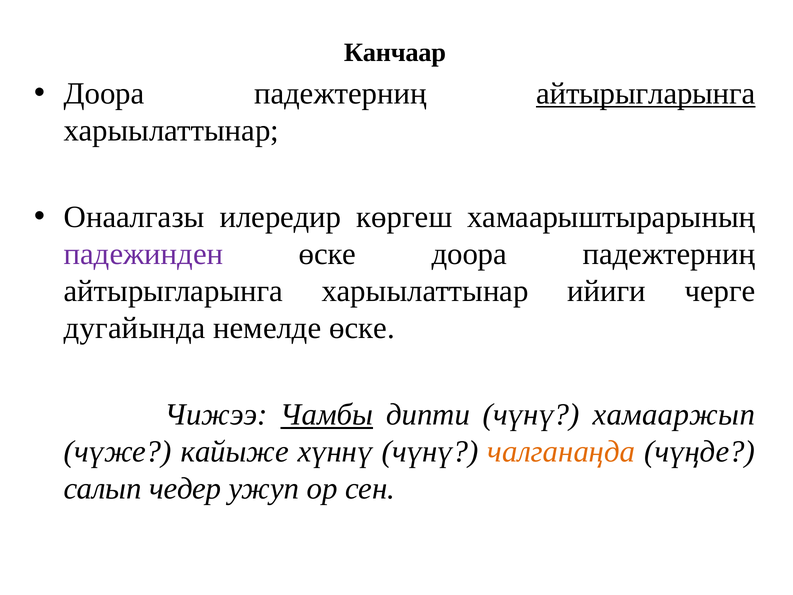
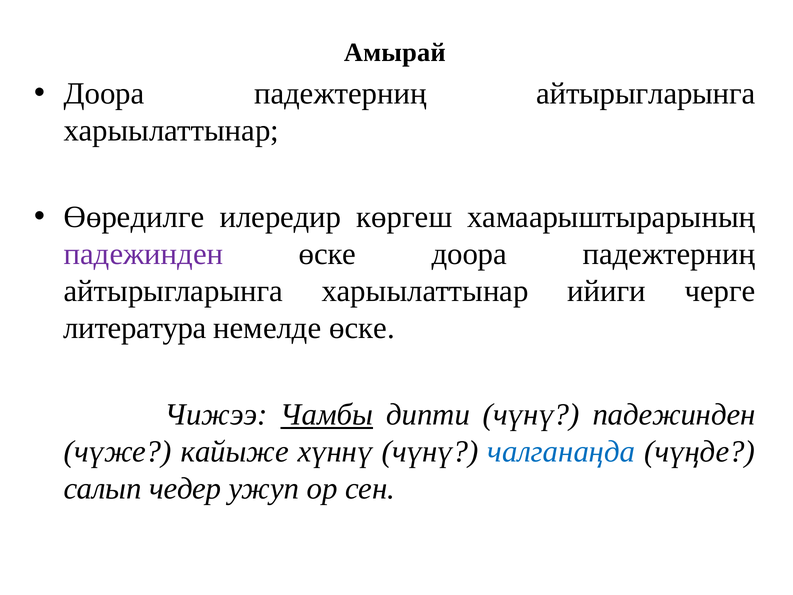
Канчаар: Канчаар -> Амырай
айтырыгларынга at (646, 94) underline: present -> none
Онаалгазы: Онаалгазы -> Өөредилге
дугайында: дугайында -> литература
чүнү хамааржып: хамааржып -> падежинден
чалганаңда colour: orange -> blue
